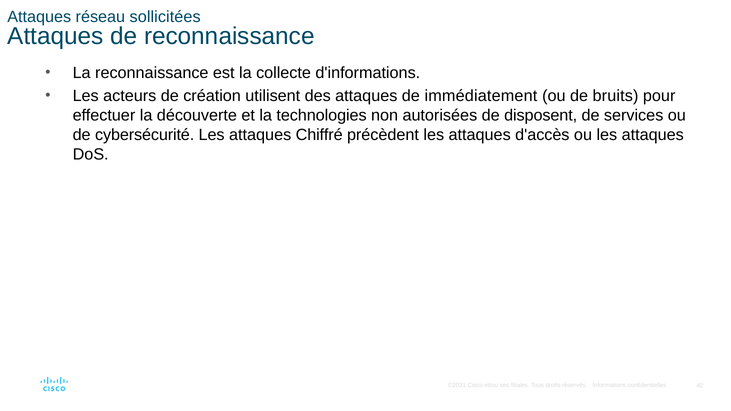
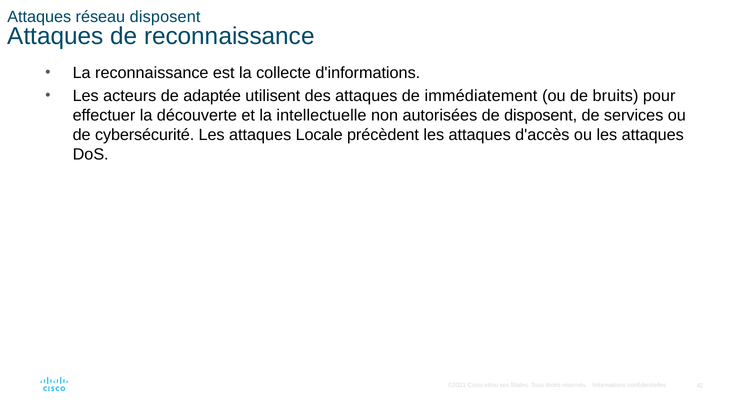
réseau sollicitées: sollicitées -> disposent
création: création -> adaptée
technologies: technologies -> intellectuelle
Chiffré: Chiffré -> Locale
